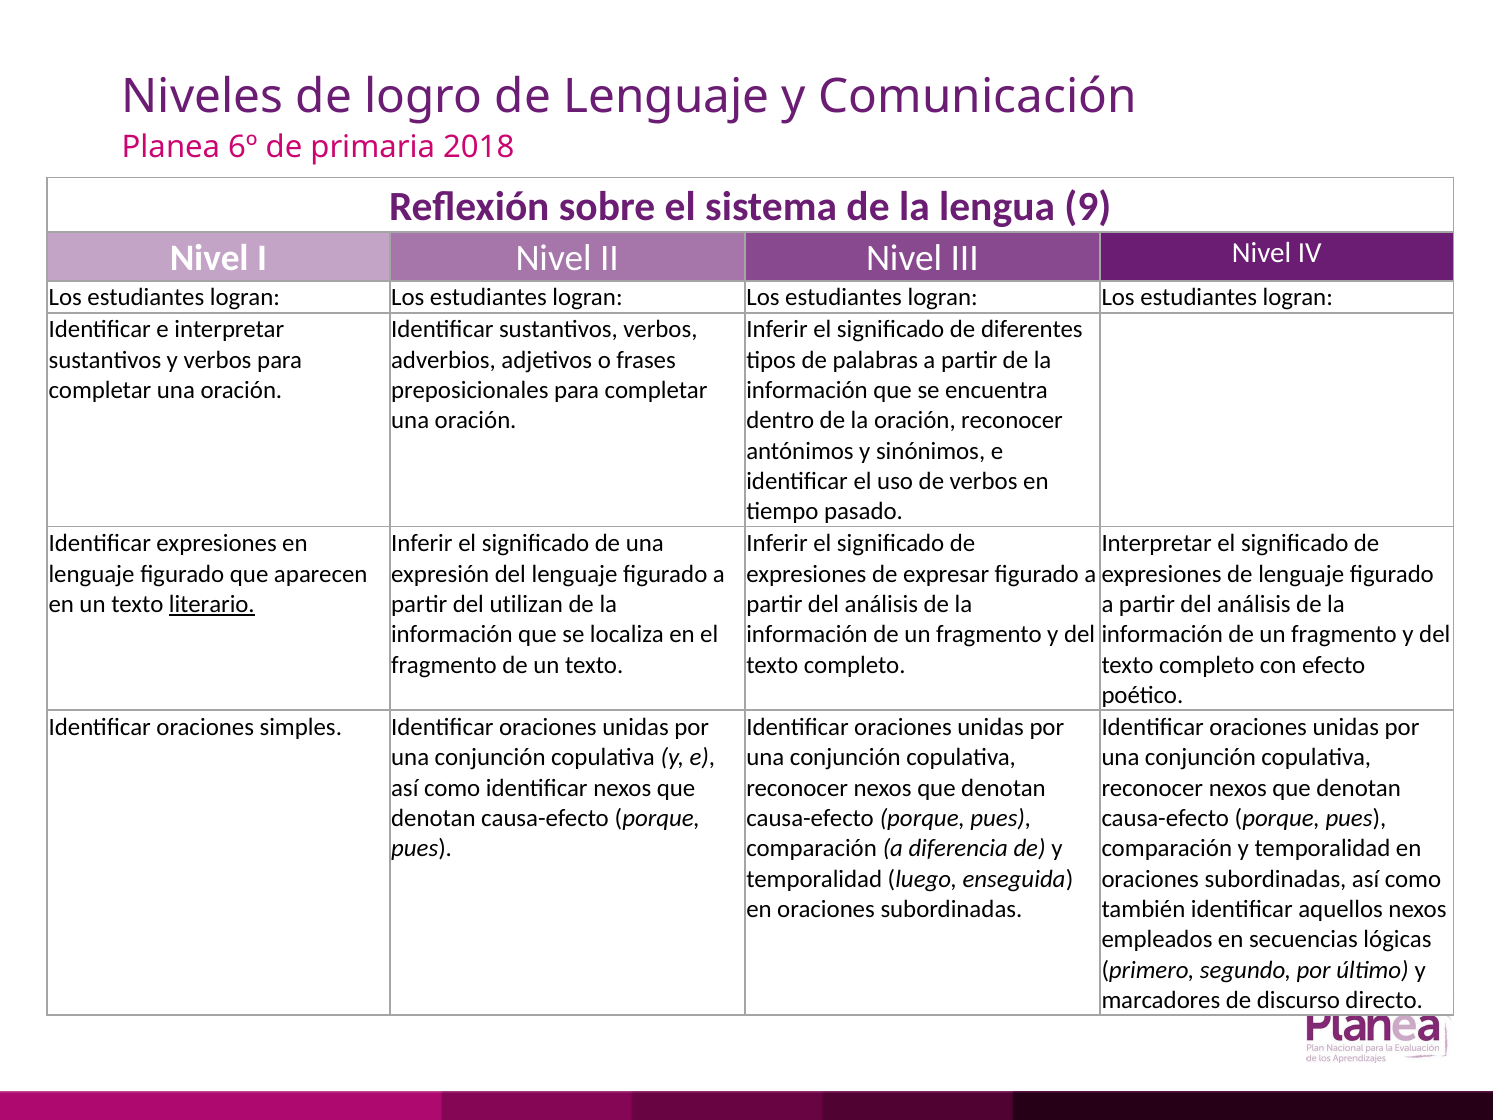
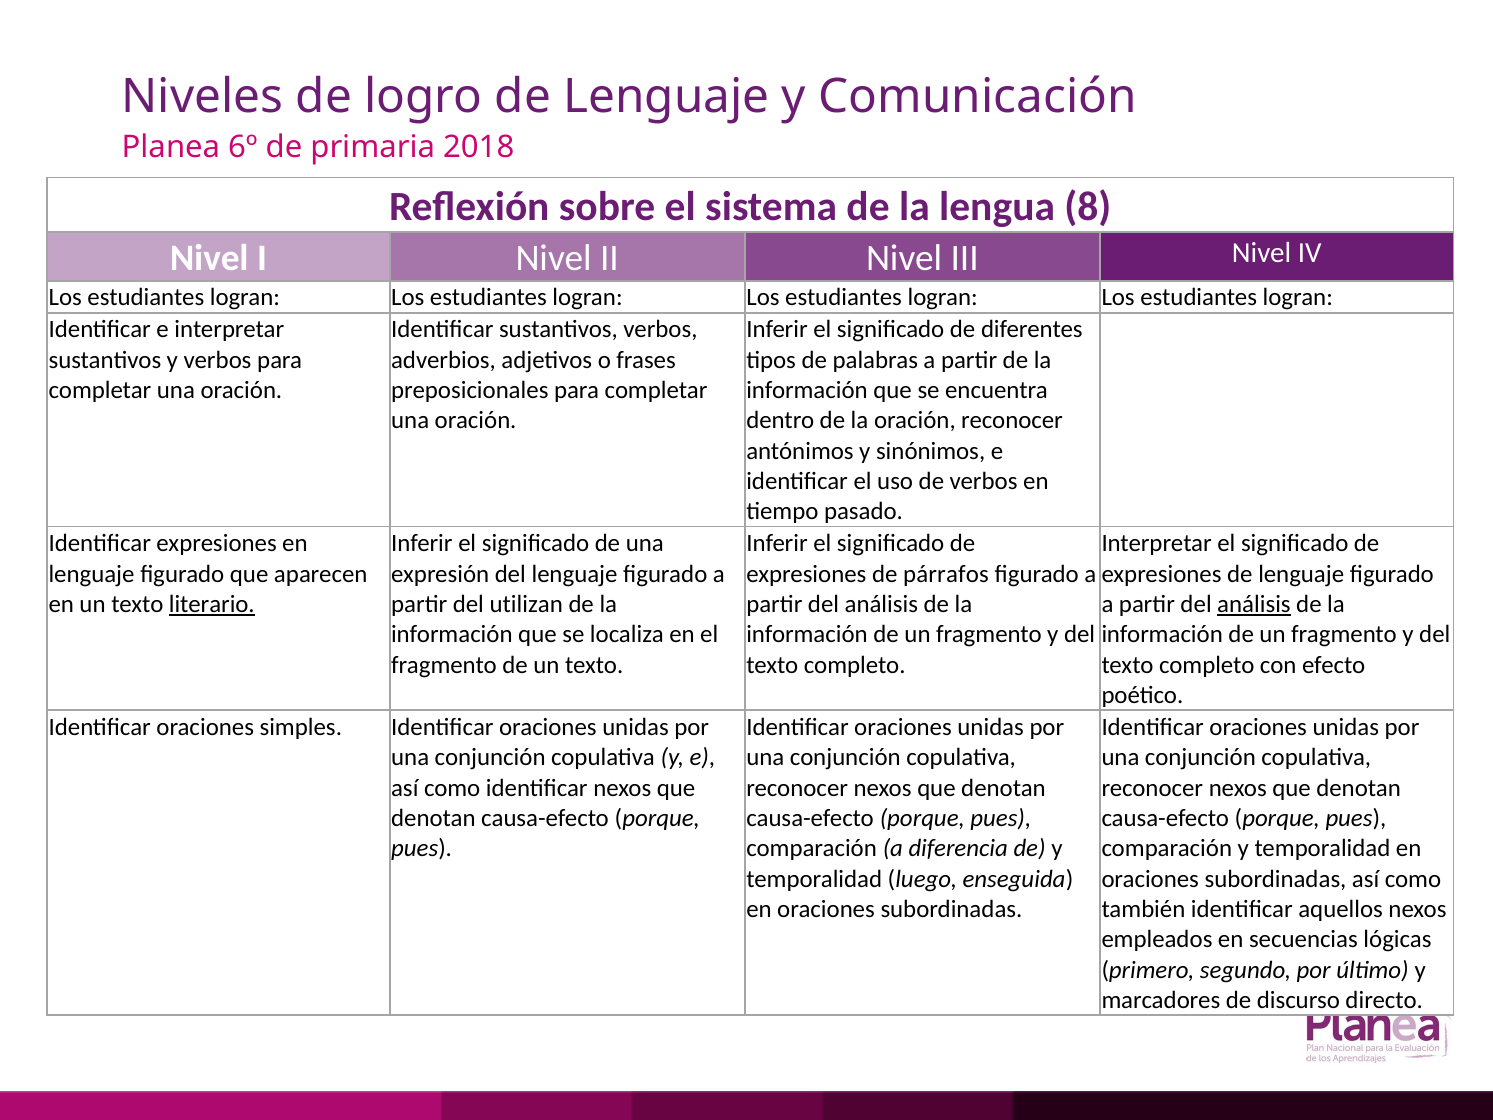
9: 9 -> 8
expresar: expresar -> párrafos
análisis at (1254, 604) underline: none -> present
